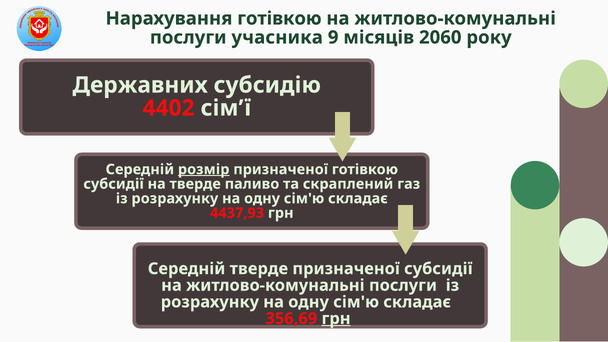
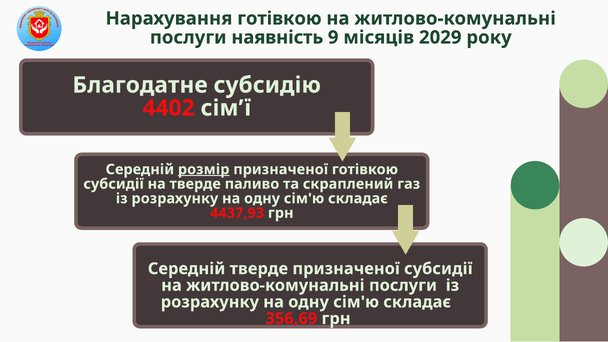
учасника: учасника -> наявність
2060: 2060 -> 2029
Державних: Державних -> Благодатне
грн at (336, 319) underline: present -> none
